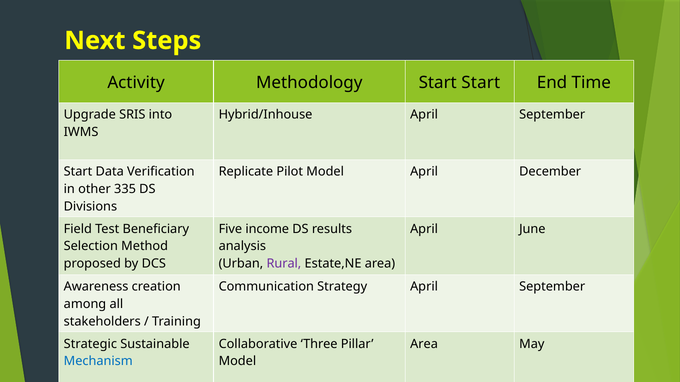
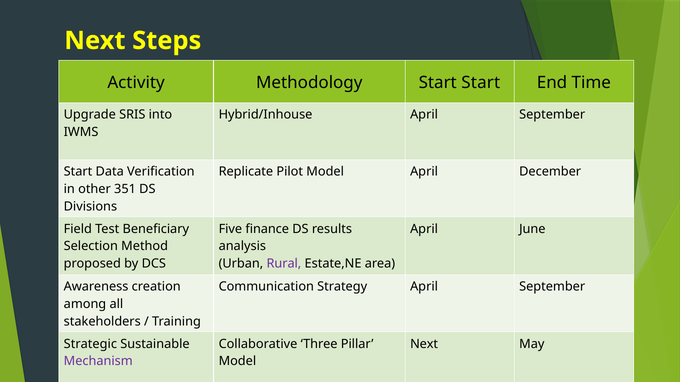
335: 335 -> 351
income: income -> finance
Area at (424, 344): Area -> Next
Mechanism colour: blue -> purple
